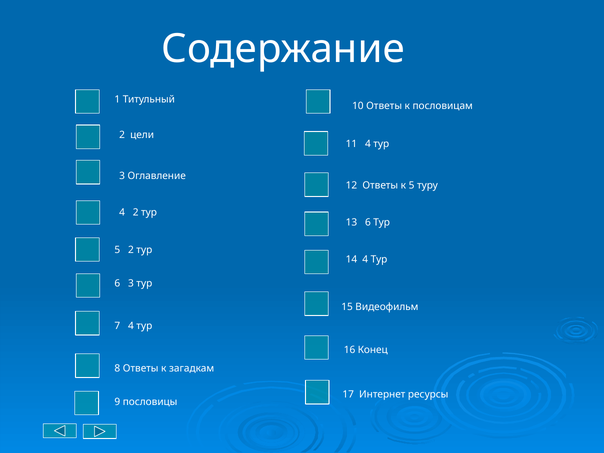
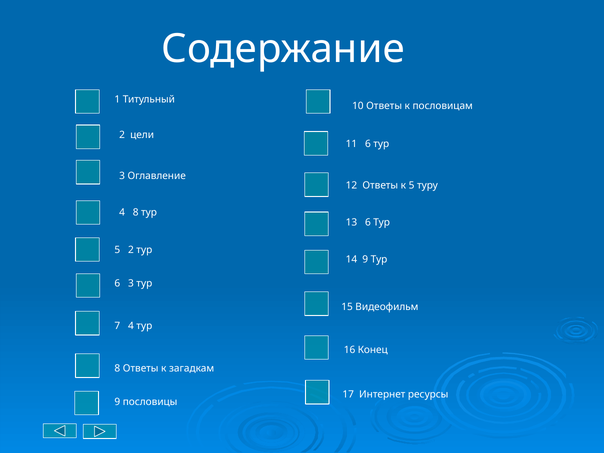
11 4: 4 -> 6
4 2: 2 -> 8
14 4: 4 -> 9
